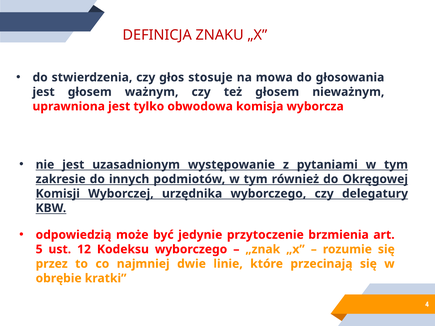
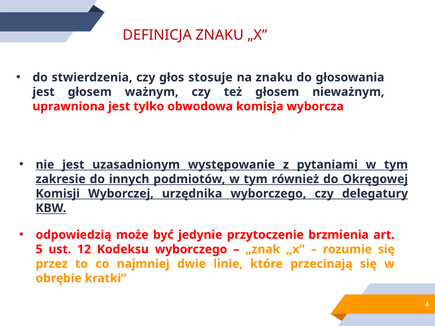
na mowa: mowa -> znaku
